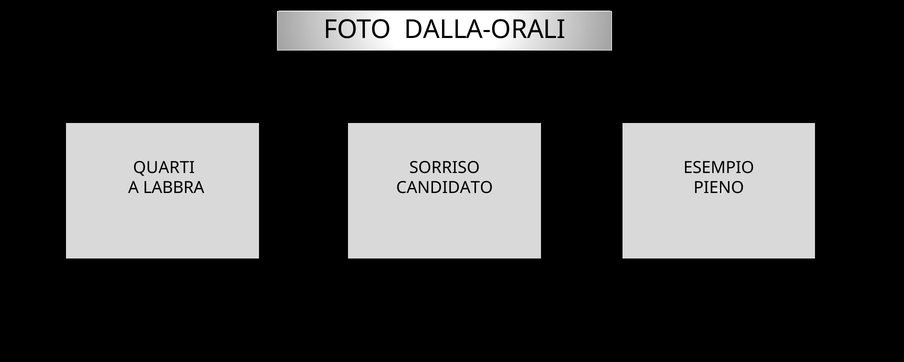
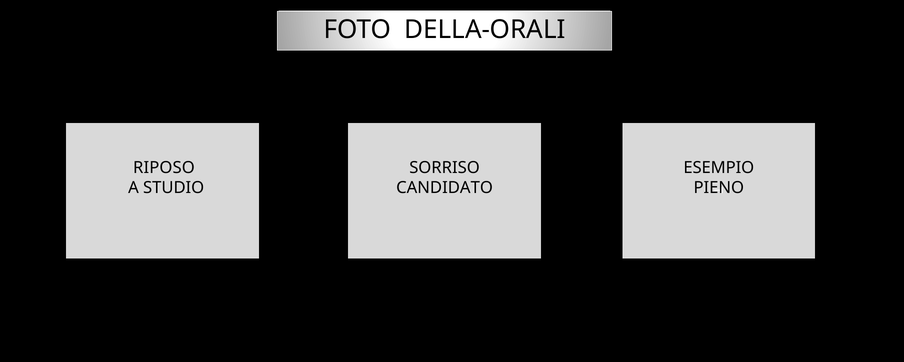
DALLA-ORALI: DALLA-ORALI -> DELLA-ORALI
QUARTI: QUARTI -> RIPOSO
LABBRA: LABBRA -> STUDIO
